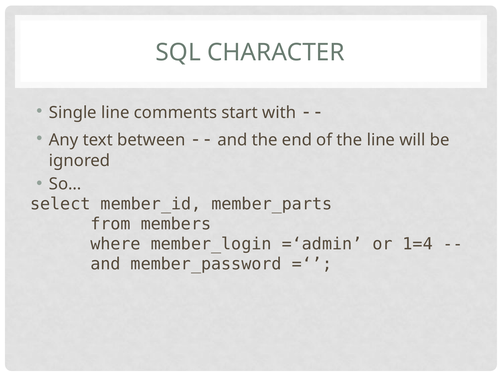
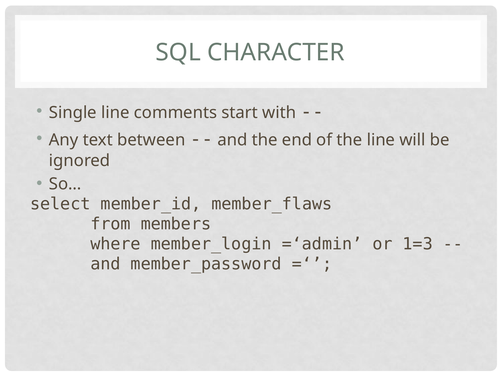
member_parts: member_parts -> member_flaws
1=4: 1=4 -> 1=3
